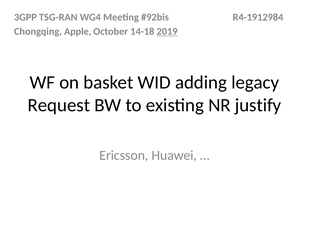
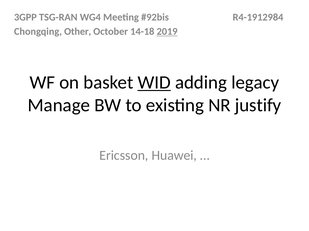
Apple: Apple -> Other
WID underline: none -> present
Request: Request -> Manage
